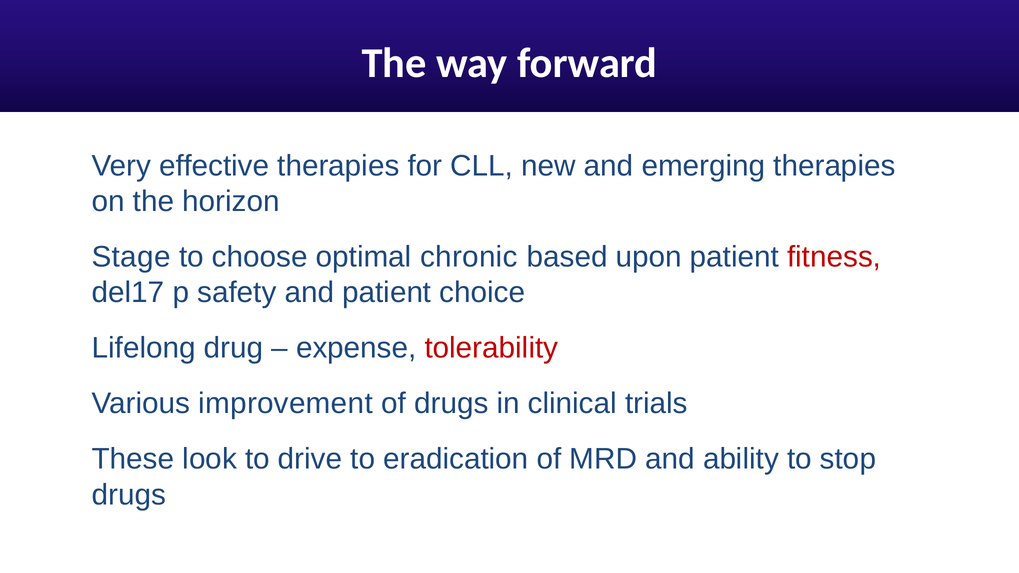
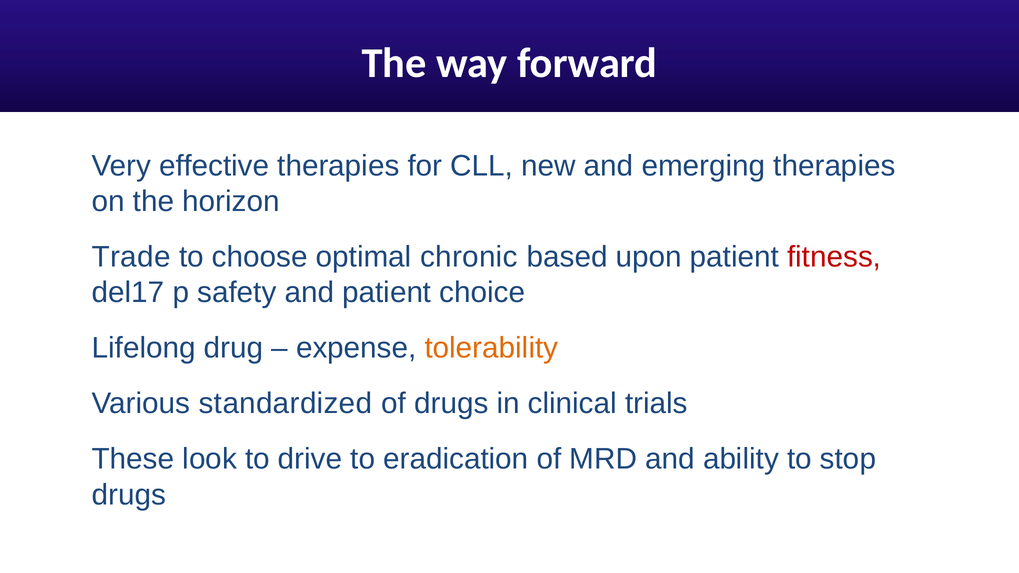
Stage: Stage -> Trade
tolerability colour: red -> orange
improvement: improvement -> standardized
